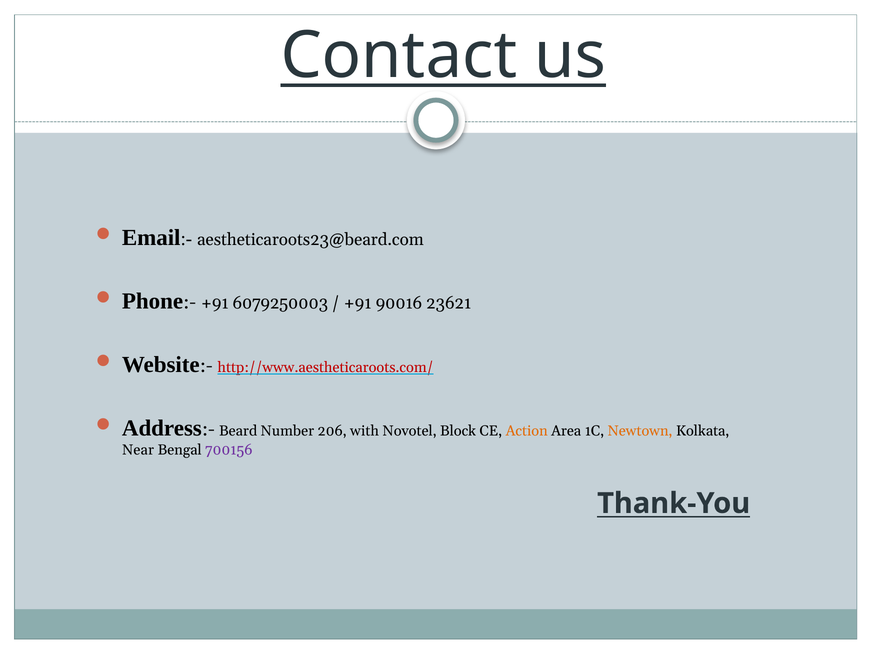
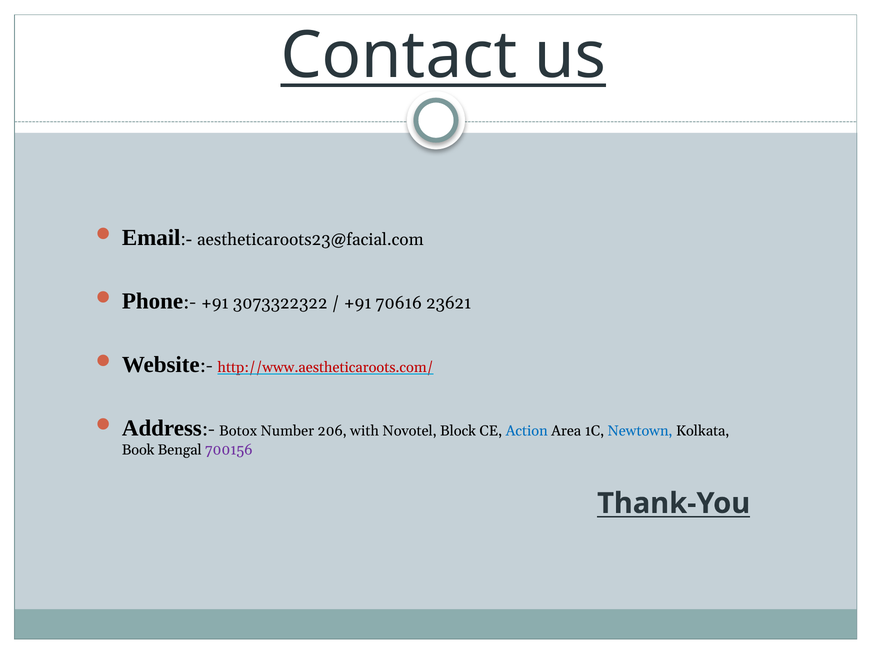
aestheticaroots23@beard.com: aestheticaroots23@beard.com -> aestheticaroots23@facial.com
6079250003: 6079250003 -> 3073322322
90016: 90016 -> 70616
Beard: Beard -> Botox
Action colour: orange -> blue
Newtown colour: orange -> blue
Near: Near -> Book
